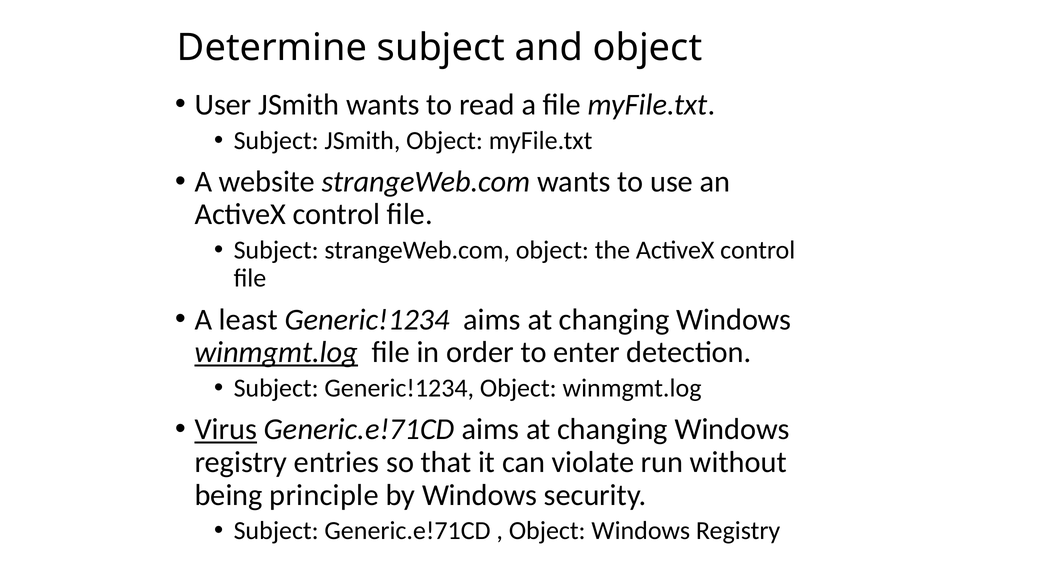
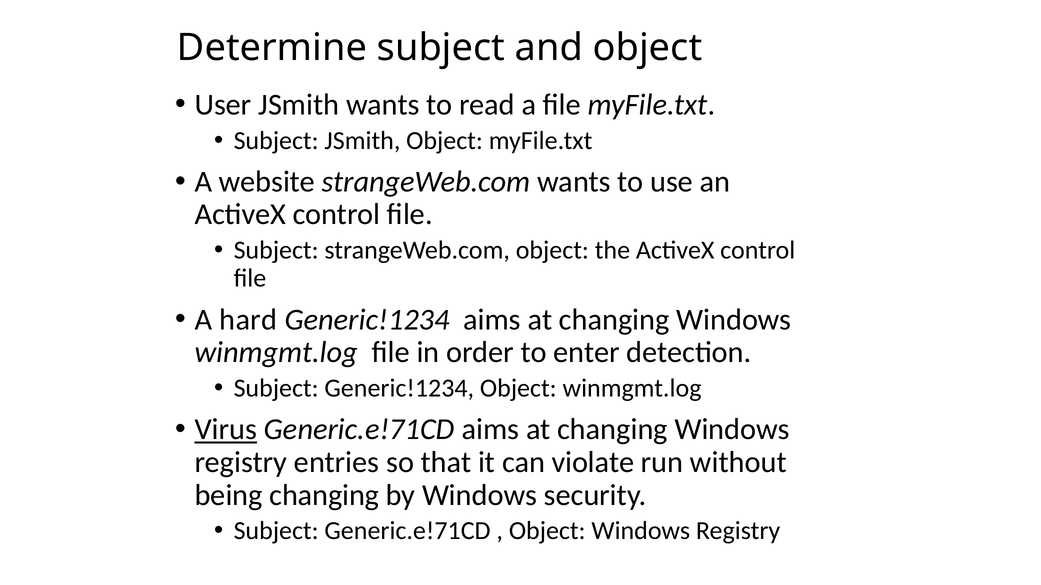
least: least -> hard
winmgmt.log at (276, 353) underline: present -> none
being principle: principle -> changing
